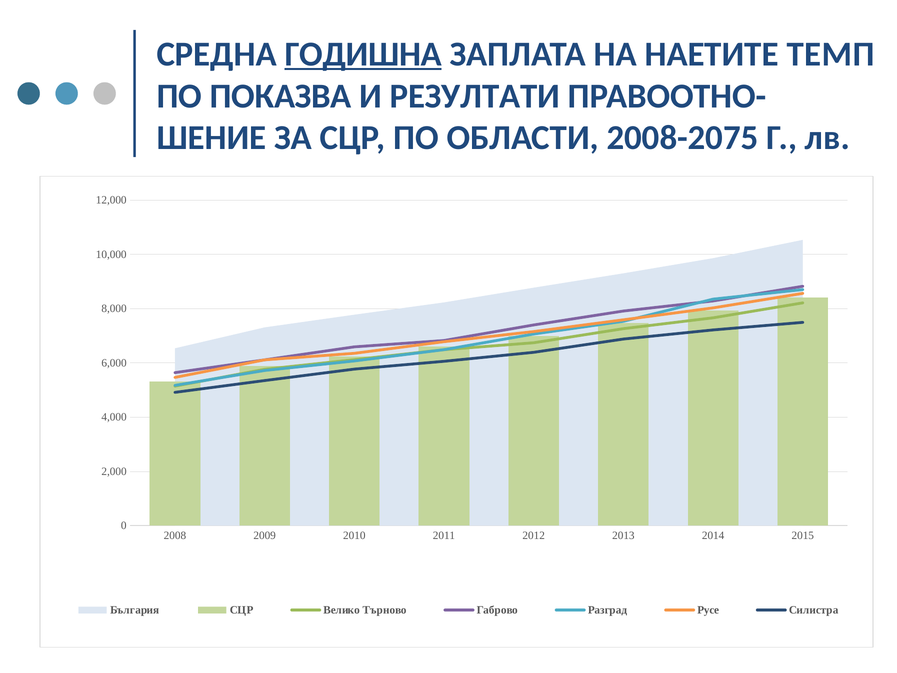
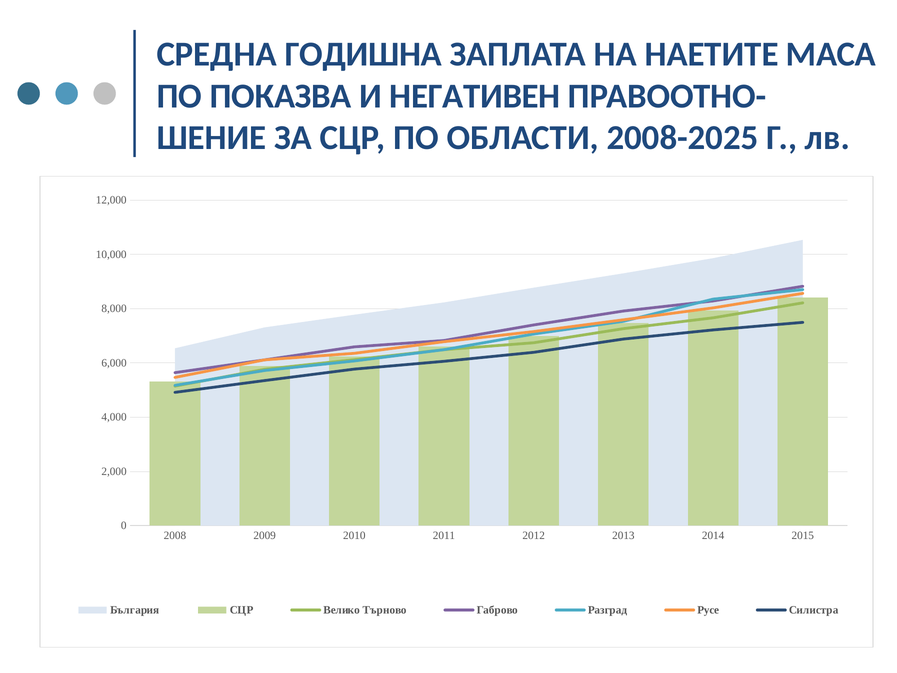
ГОДИШНА underline: present -> none
ТЕМП: ТЕМП -> МАСА
РЕЗУЛТАТИ: РЕЗУЛТАТИ -> НЕГАТИВЕН
2008-2075: 2008-2075 -> 2008-2025
